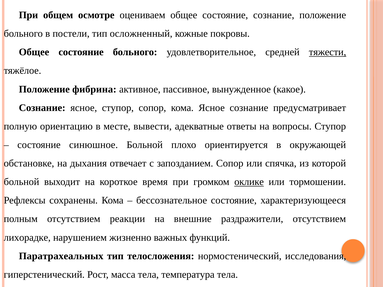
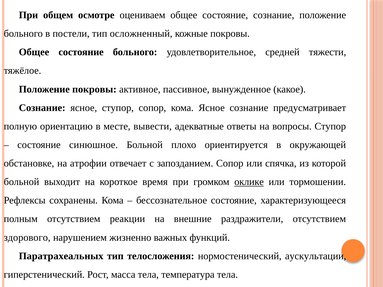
тяжести underline: present -> none
Положение фибрина: фибрина -> покровы
дыхания: дыхания -> атрофии
лихорадке: лихорадке -> здорового
исследования: исследования -> аускультации
